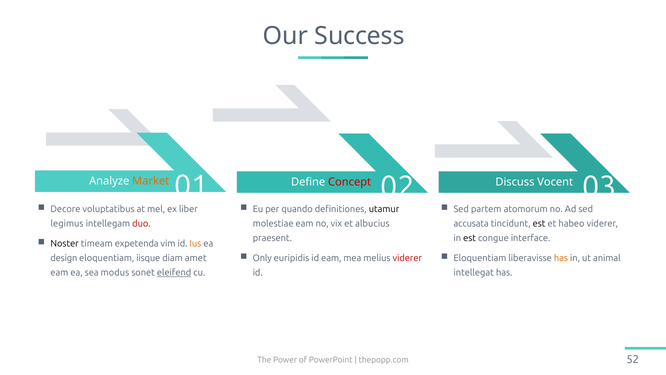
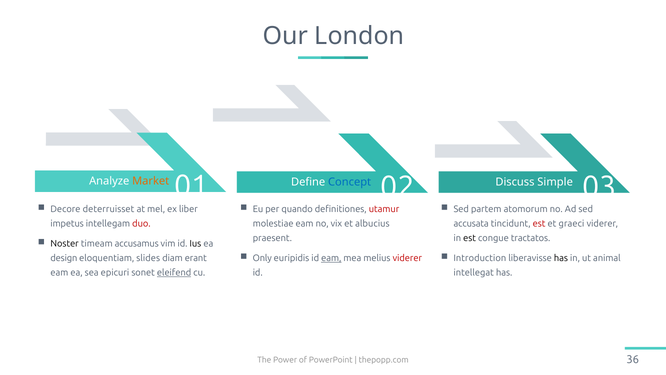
Success: Success -> London
Concept colour: red -> blue
Vocent: Vocent -> Simple
voluptatibus: voluptatibus -> deterruisset
utamur colour: black -> red
legimus: legimus -> impetus
est at (539, 224) colour: black -> red
habeo: habeo -> graeci
interface: interface -> tractatos
expetenda: expetenda -> accusamus
Ius colour: orange -> black
eam at (331, 258) underline: none -> present
Eloquentiam at (480, 258): Eloquentiam -> Introduction
has at (561, 258) colour: orange -> black
iisque: iisque -> slides
amet: amet -> erant
modus: modus -> epicuri
52: 52 -> 36
